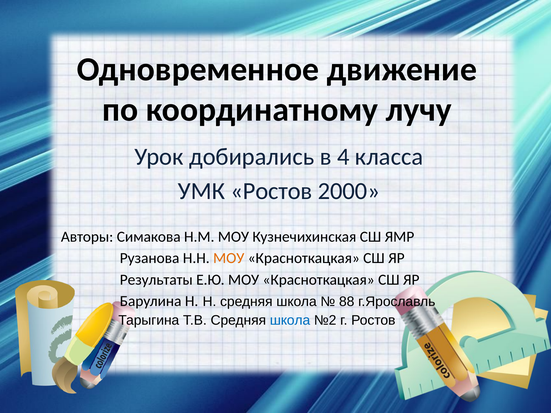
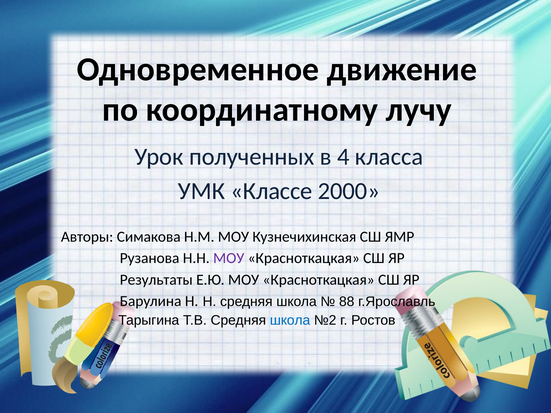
добирались: добирались -> полученных
УМК Ростов: Ростов -> Классе
МОУ at (229, 258) colour: orange -> purple
